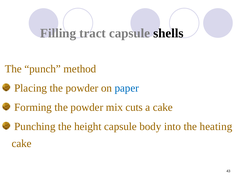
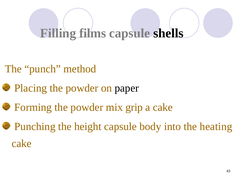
tract: tract -> films
paper colour: blue -> black
cuts: cuts -> grip
